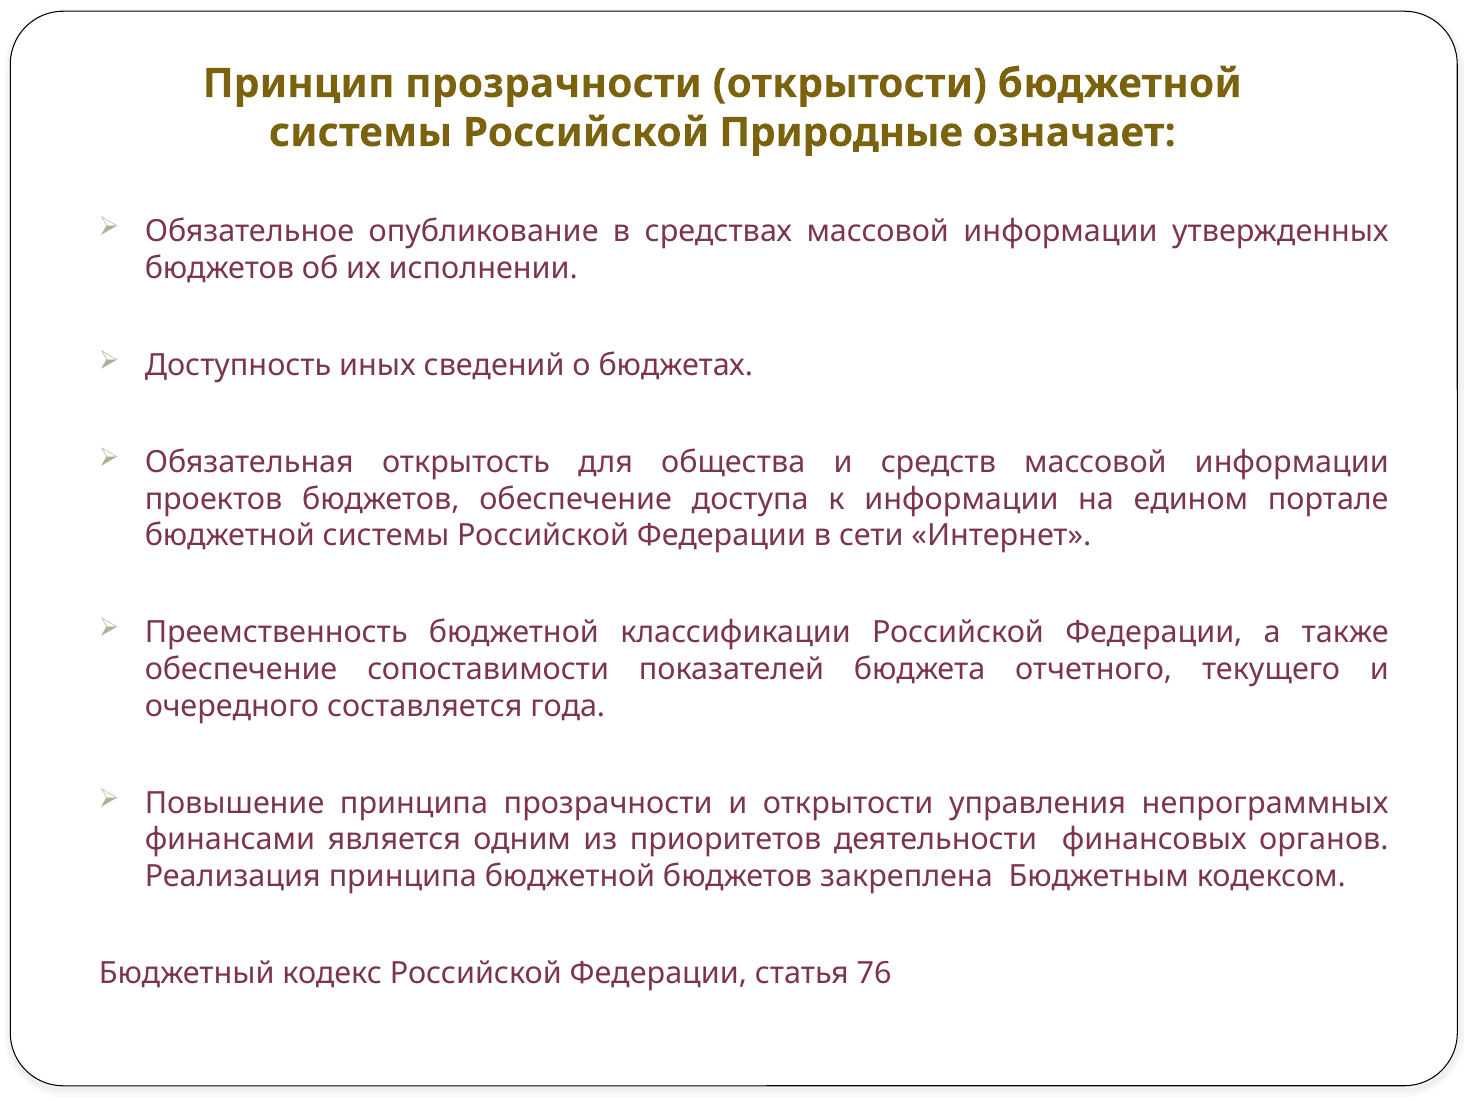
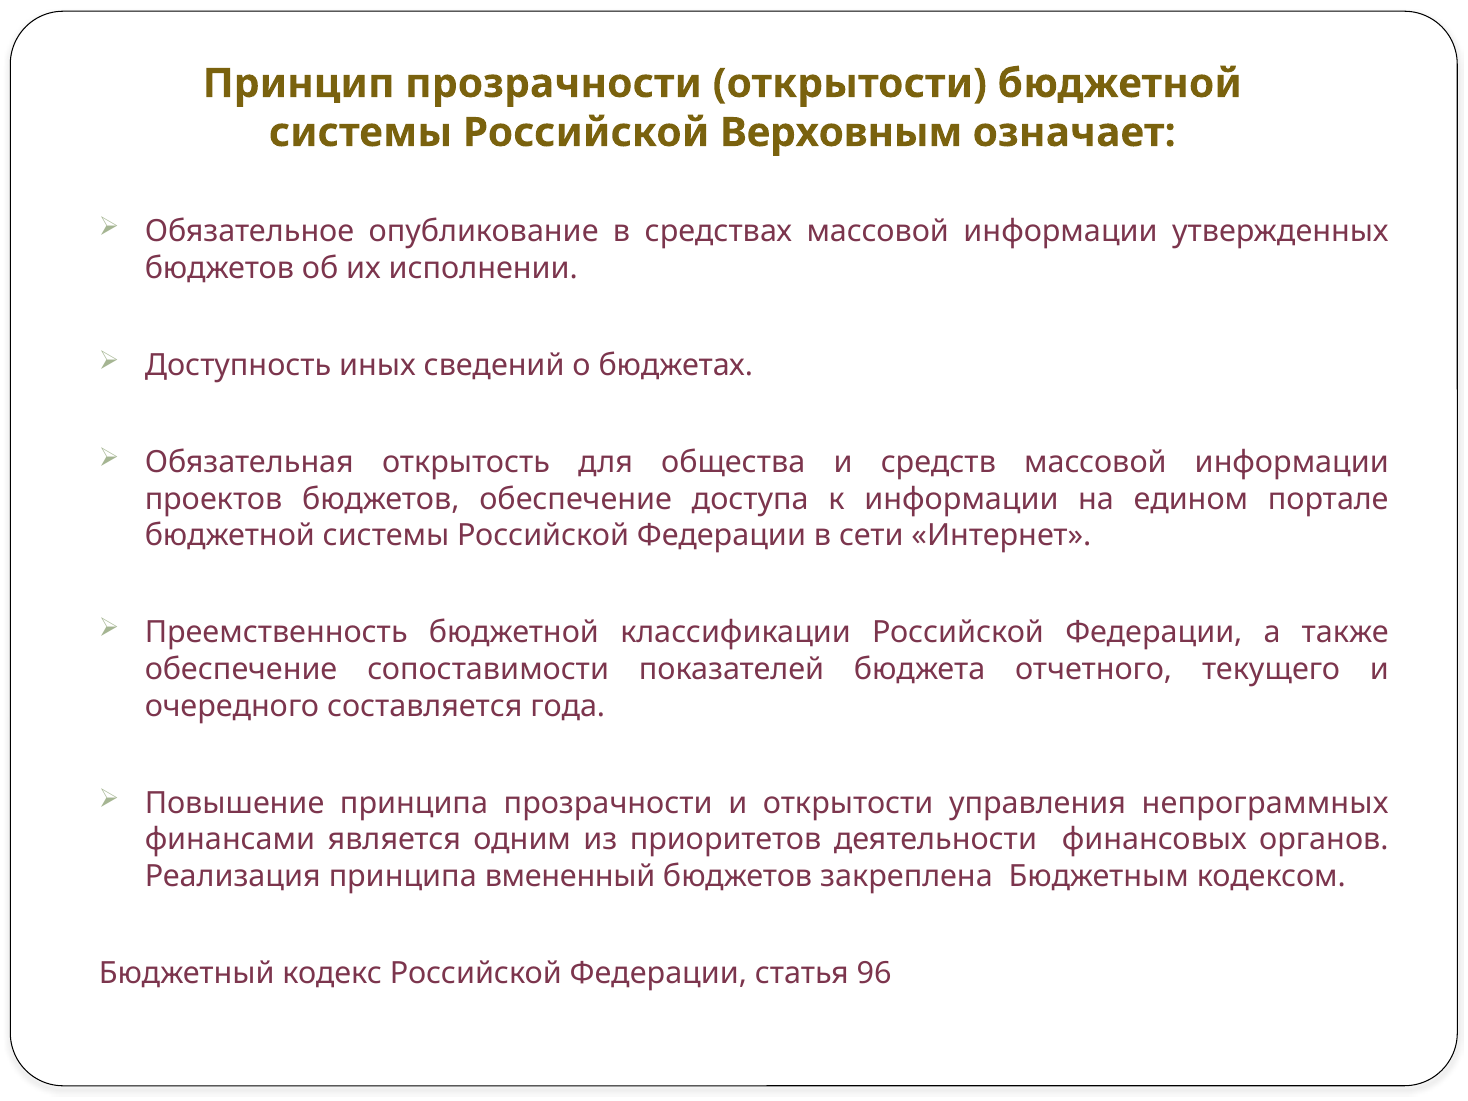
Природные: Природные -> Верховным
принципа бюджетной: бюджетной -> вмененный
76: 76 -> 96
